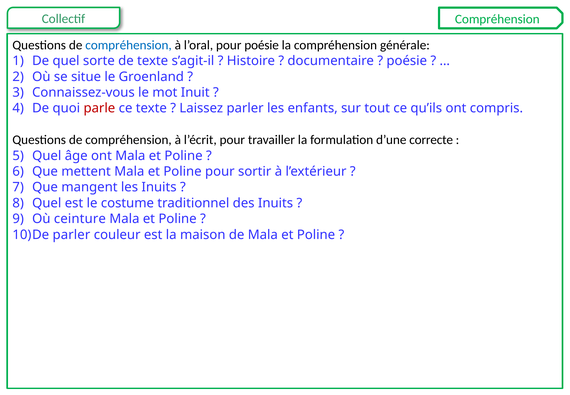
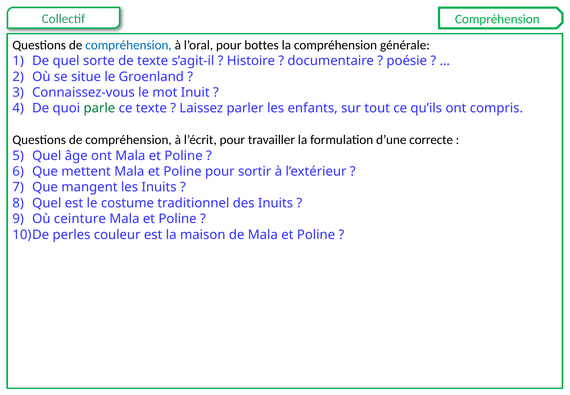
pour poésie: poésie -> bottes
parle colour: red -> green
parler at (71, 235): parler -> perles
